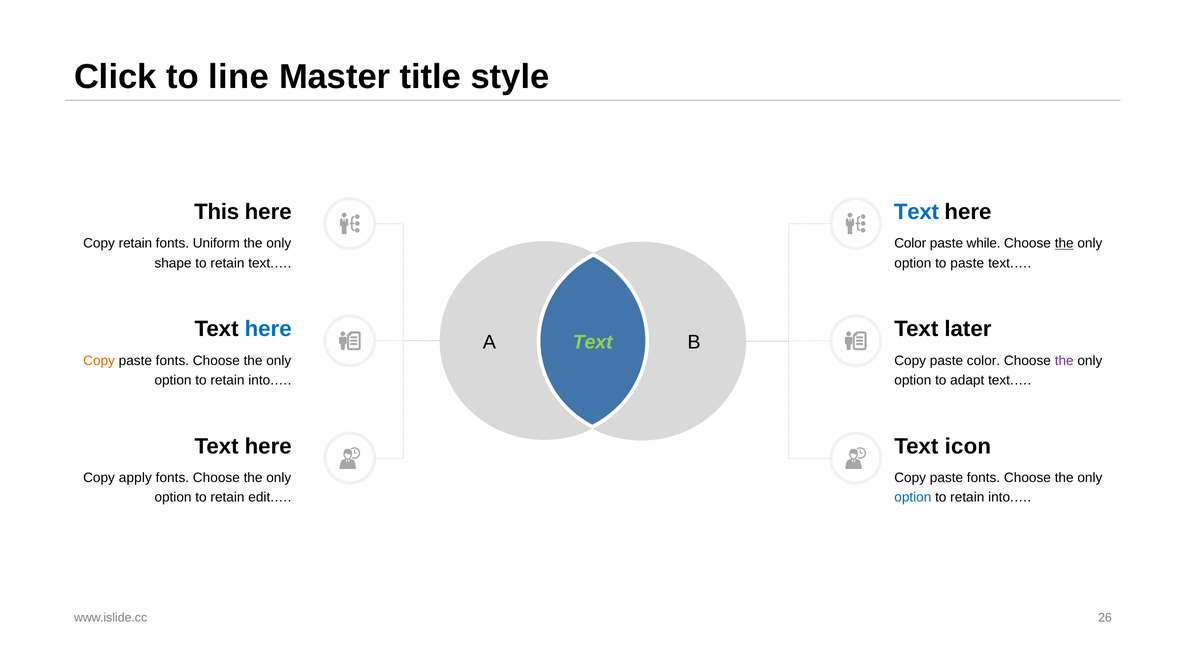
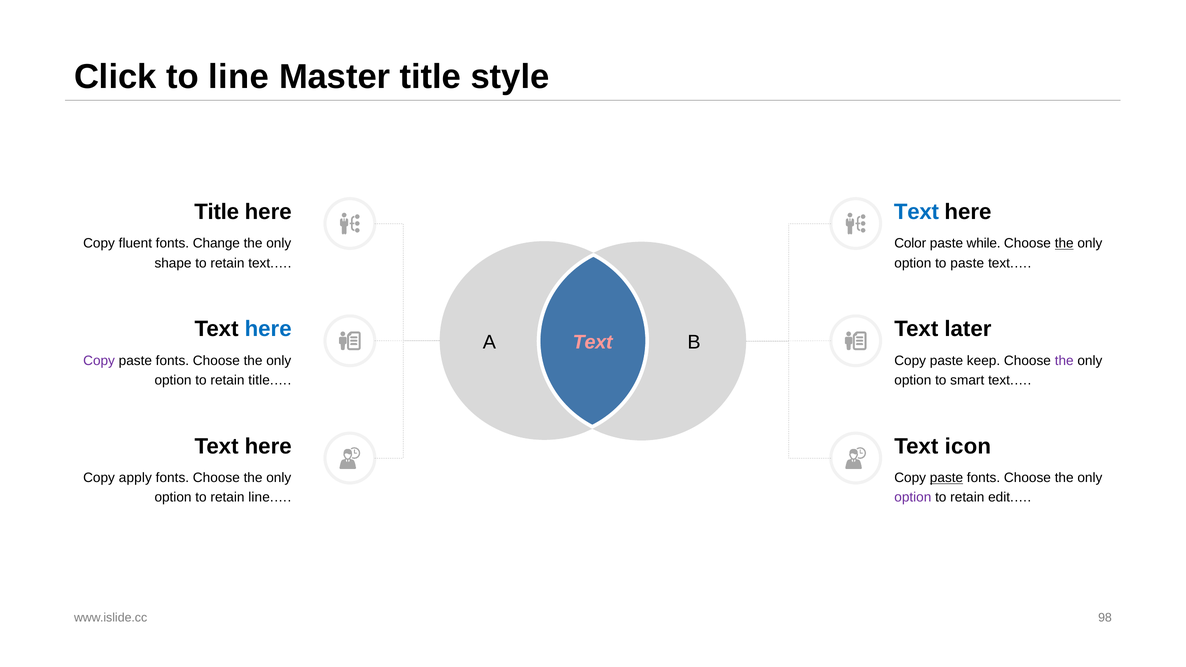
This at (217, 212): This -> Title
Copy retain: retain -> fluent
Uniform: Uniform -> Change
Text at (593, 342) colour: light green -> pink
Copy at (99, 361) colour: orange -> purple
paste color: color -> keep
into.… at (270, 380): into.… -> title.…
adapt: adapt -> smart
paste at (947, 478) underline: none -> present
edit.…: edit.… -> line.…
option at (913, 498) colour: blue -> purple
into.… at (1010, 498): into.… -> edit.…
26: 26 -> 98
